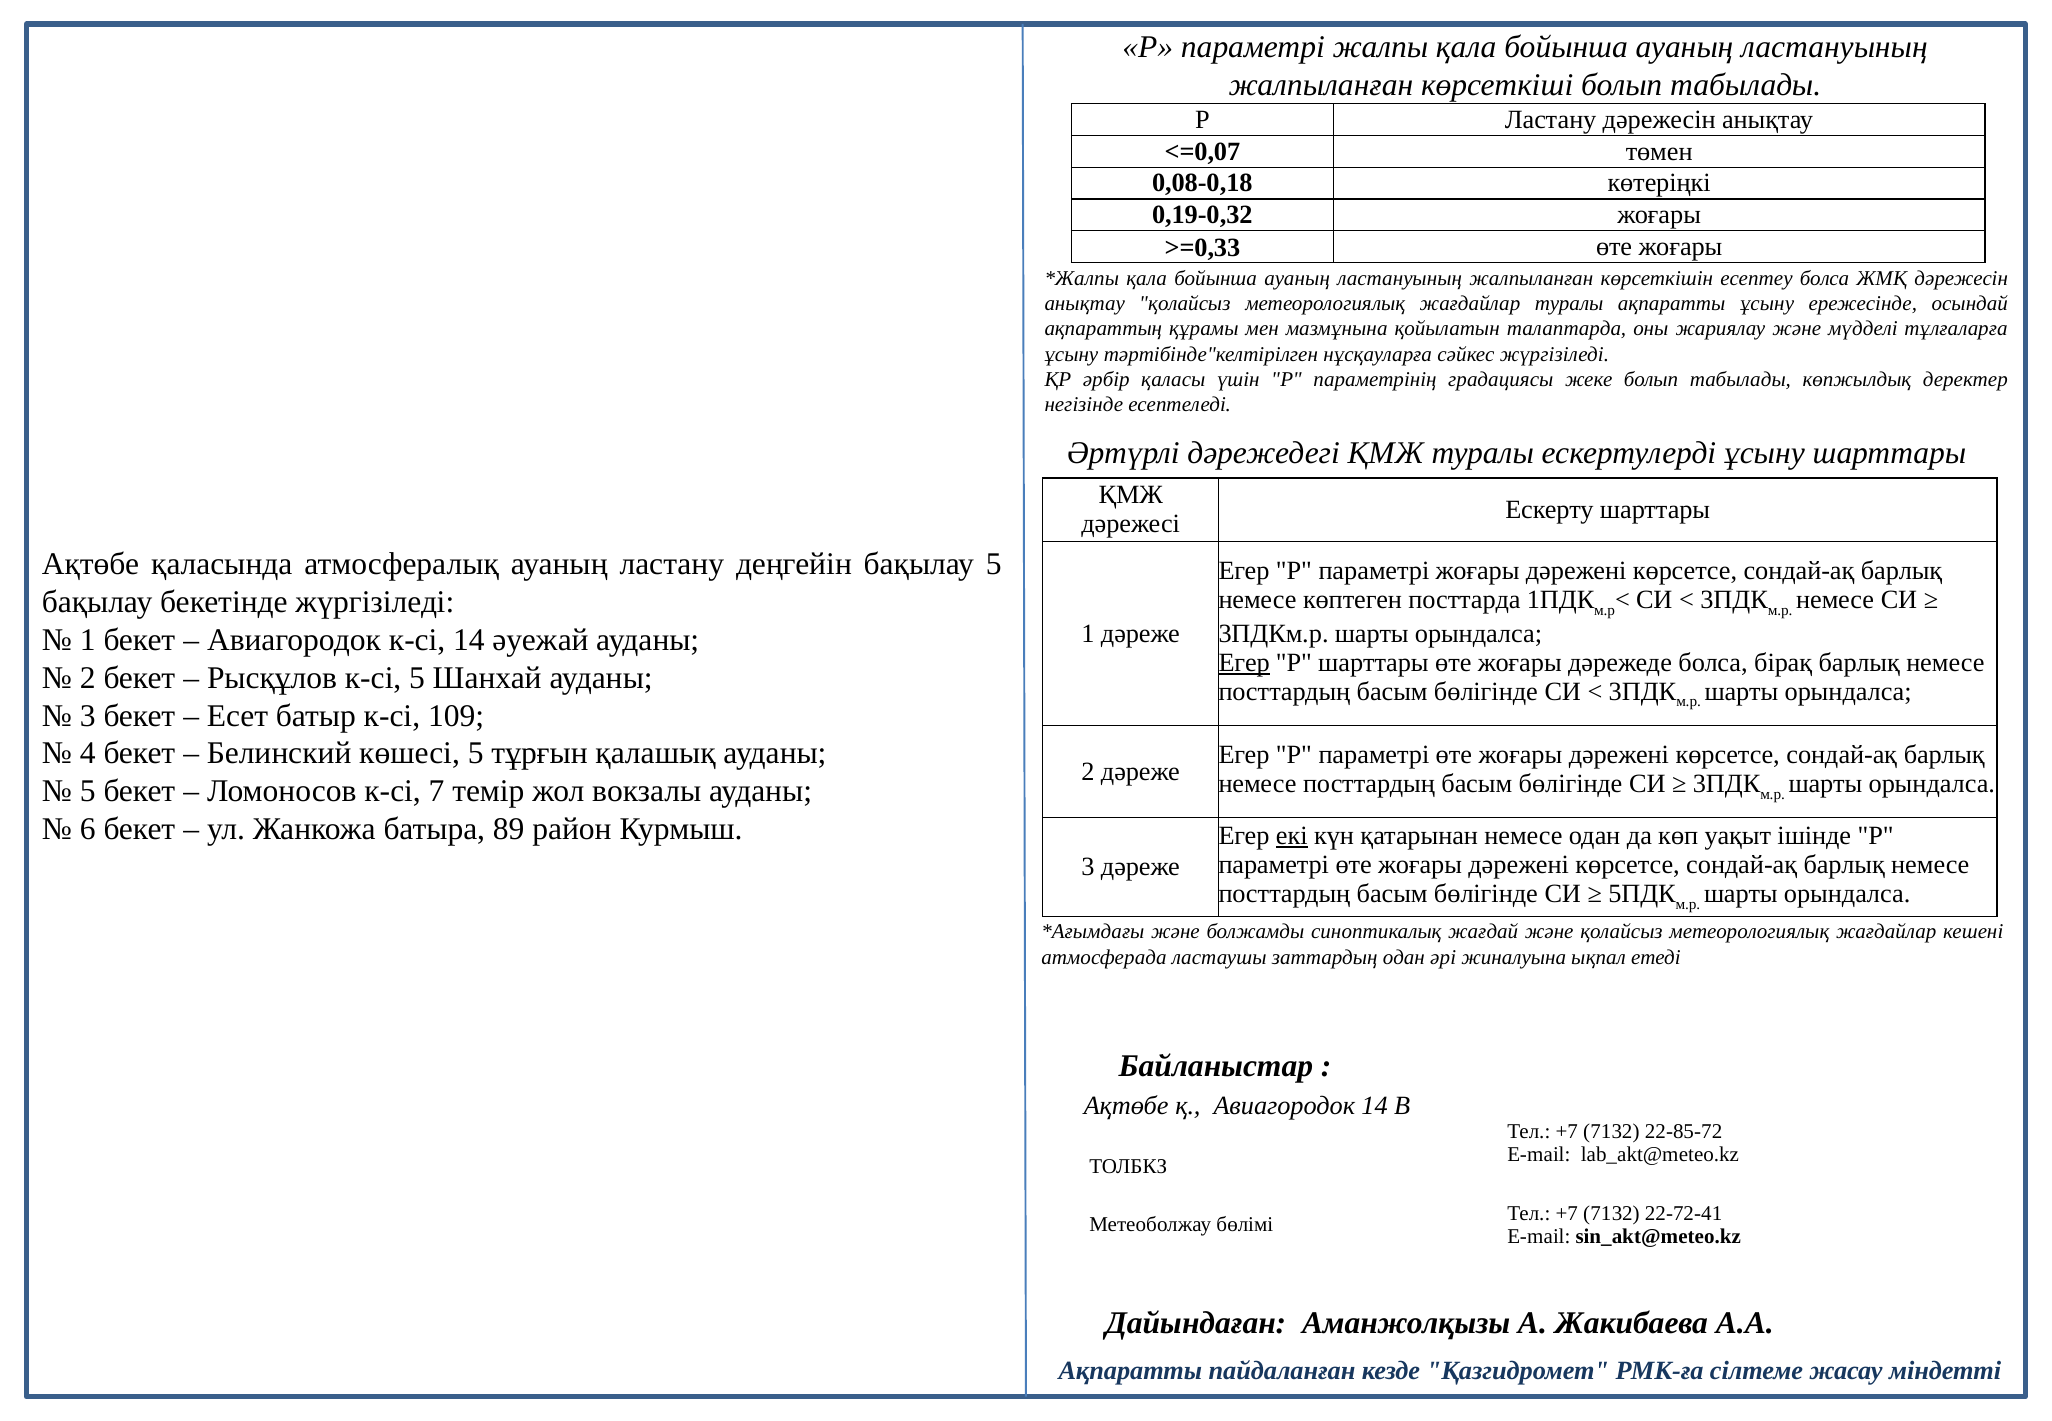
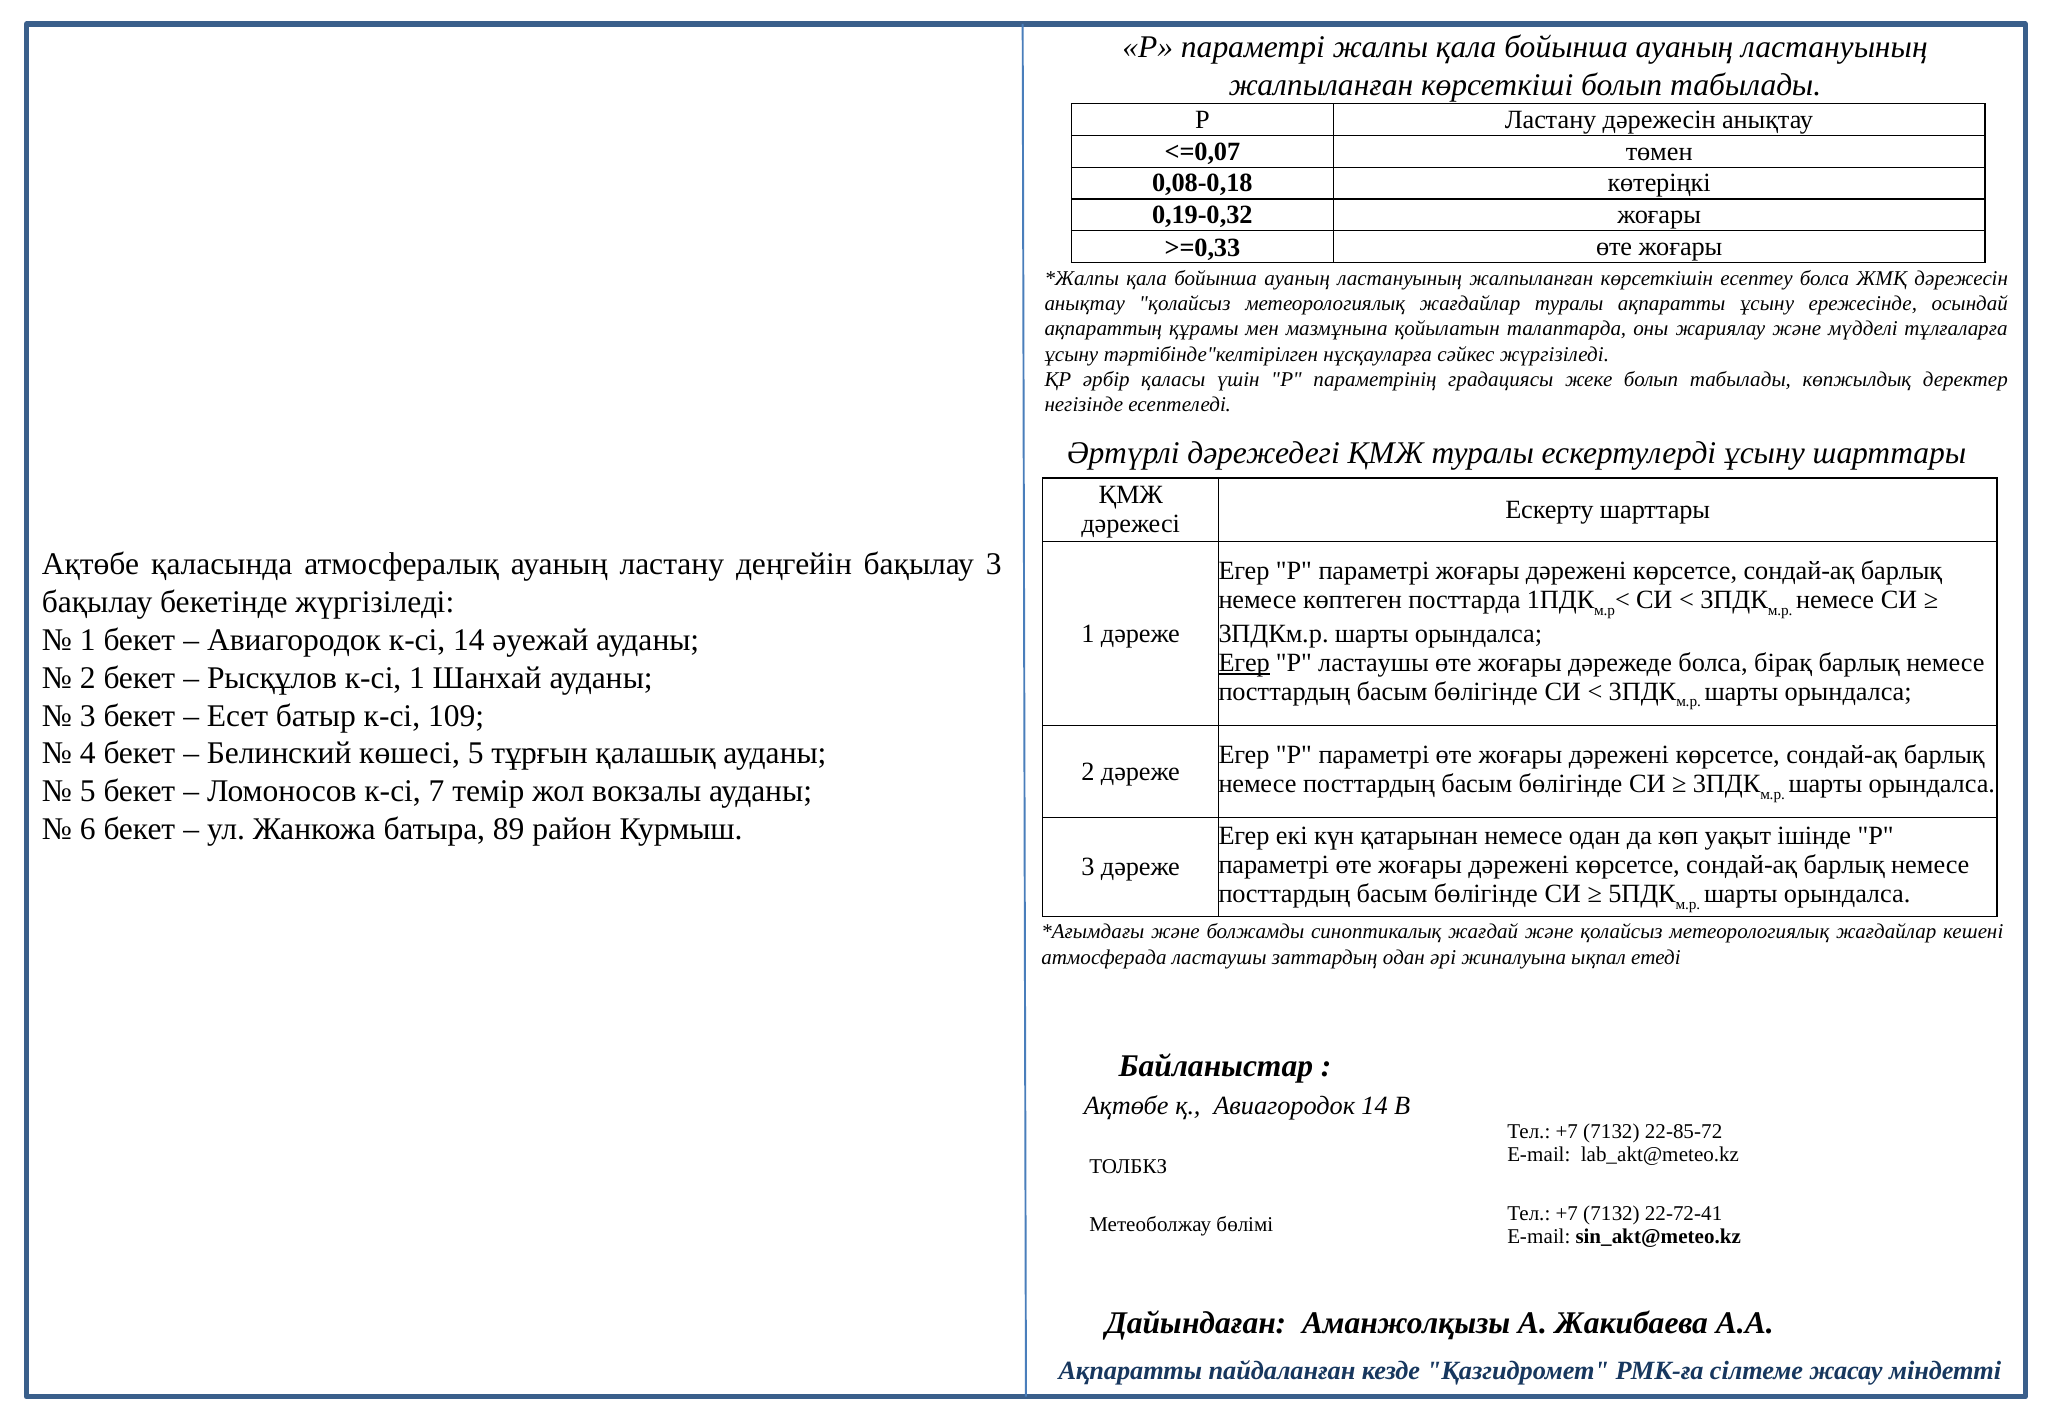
бақылау 5: 5 -> 3
P шарттары: шарттары -> ластаушы
к-сі 5: 5 -> 1
екі underline: present -> none
